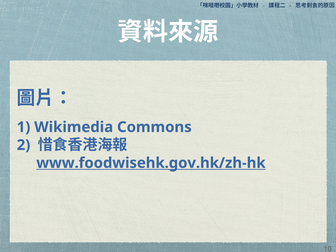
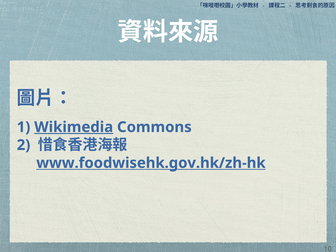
Wikimedia underline: none -> present
